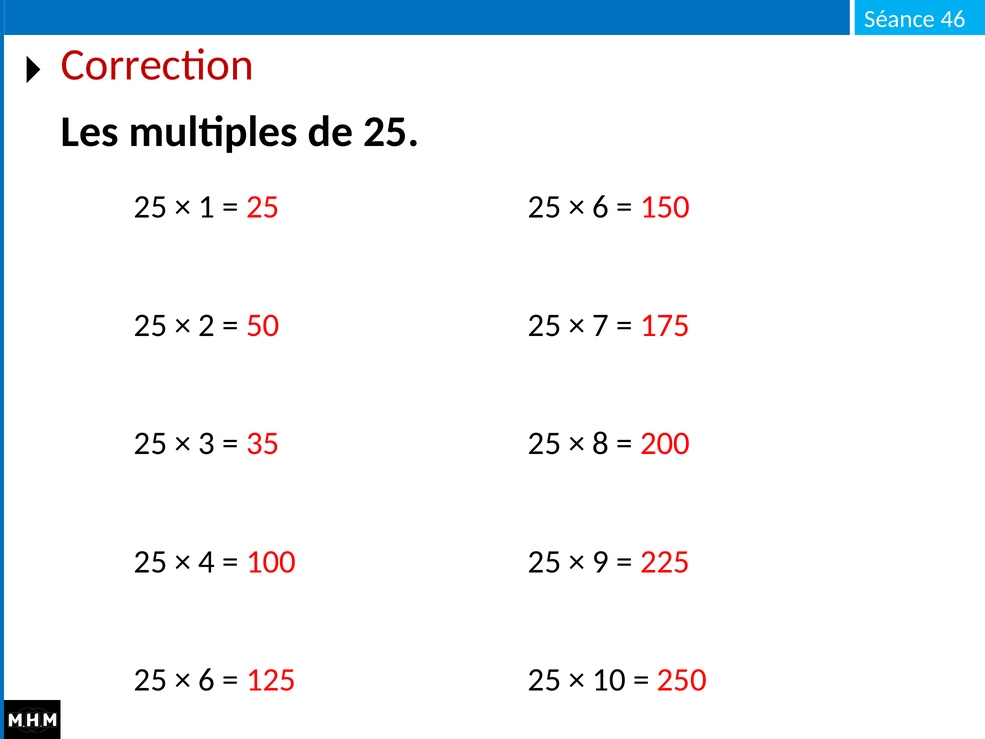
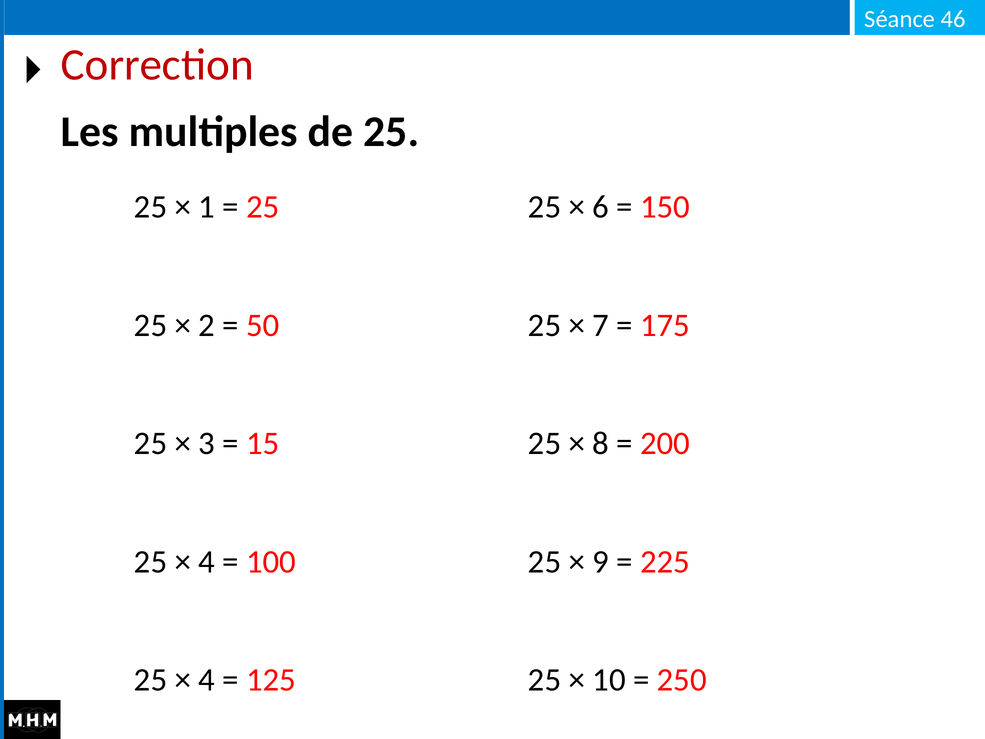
35: 35 -> 15
6 at (207, 680): 6 -> 4
